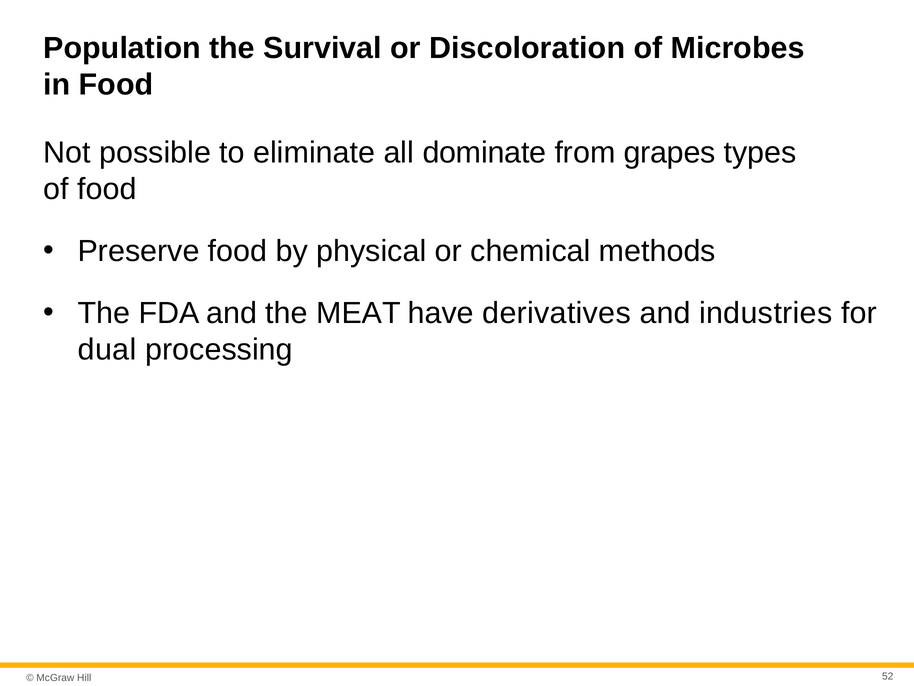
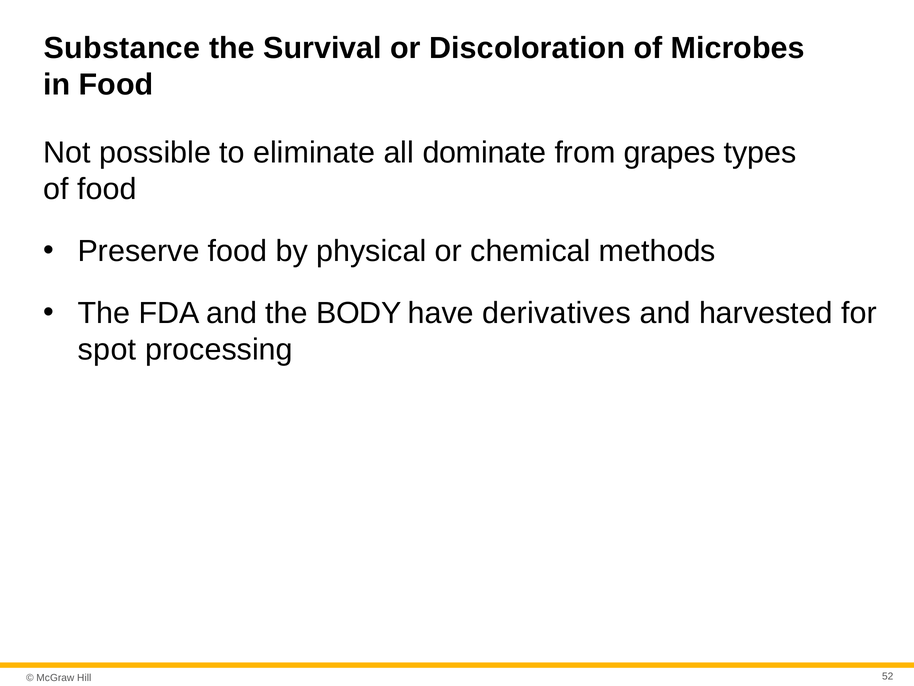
Population: Population -> Substance
MEAT: MEAT -> BODY
industries: industries -> harvested
dual: dual -> spot
